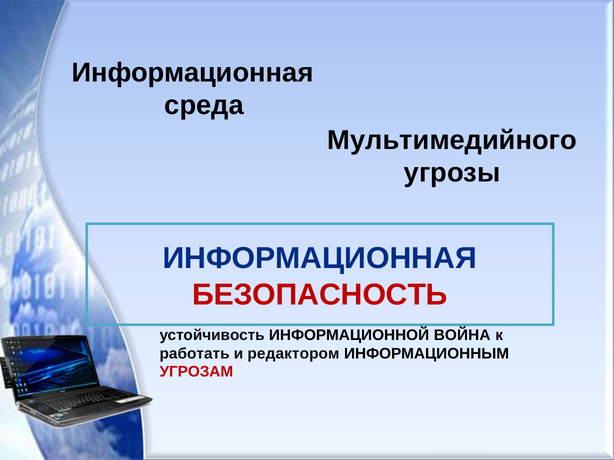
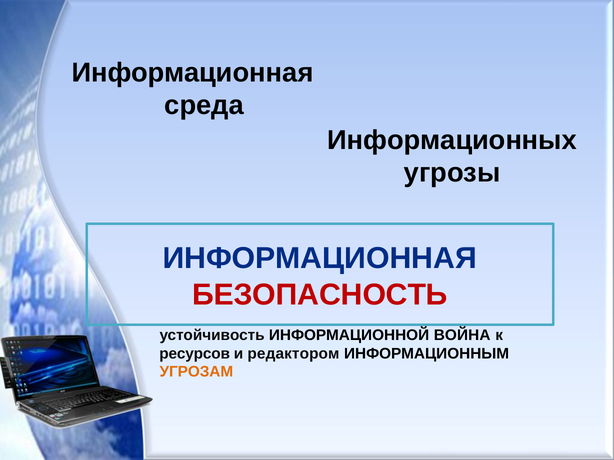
Мультимедийного: Мультимедийного -> Информационных
работать: работать -> ресурсов
УГРОЗАМ colour: red -> orange
